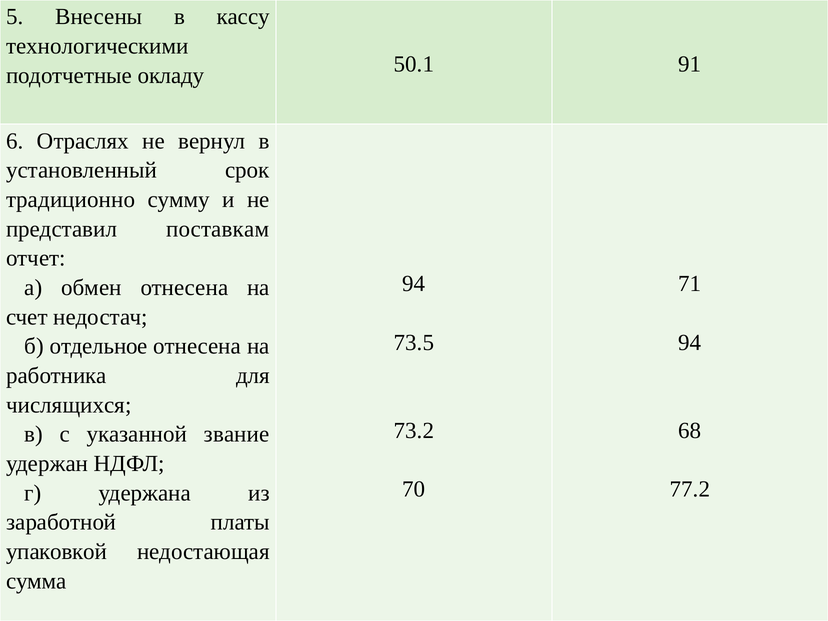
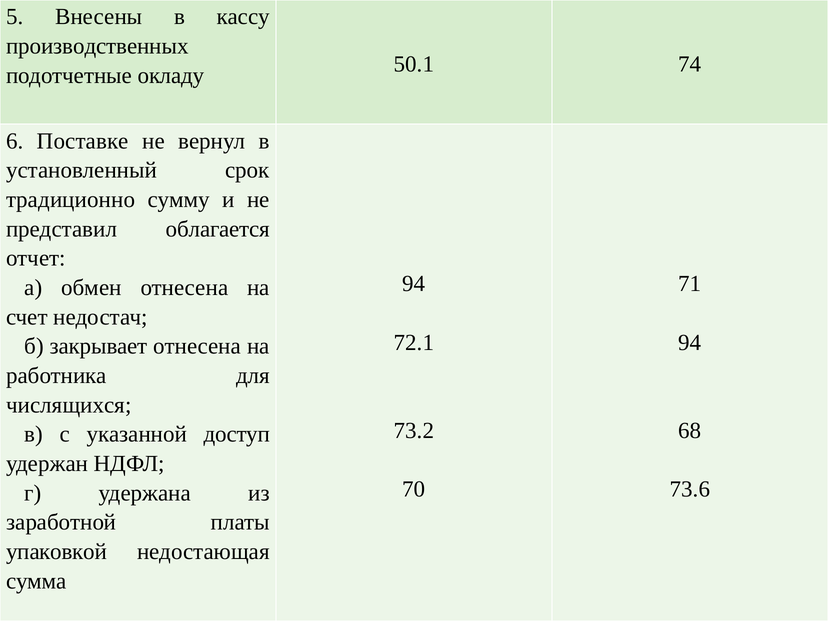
технологическими: технологическими -> производственных
91: 91 -> 74
Отраслях: Отраслях -> Поставке
поставкам: поставкам -> облагается
73.5: 73.5 -> 72.1
отдельное: отдельное -> закрывает
звание: звание -> доступ
77.2: 77.2 -> 73.6
